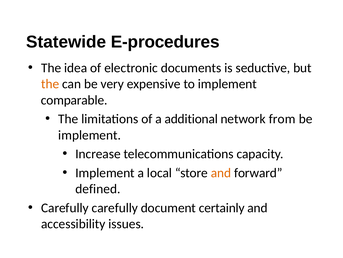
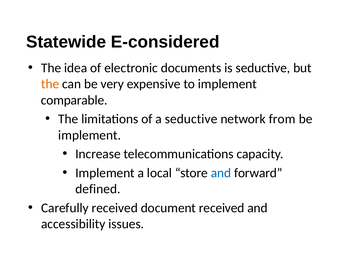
E-procedures: E-procedures -> E-considered
a additional: additional -> seductive
and at (221, 172) colour: orange -> blue
Carefully carefully: carefully -> received
document certainly: certainly -> received
